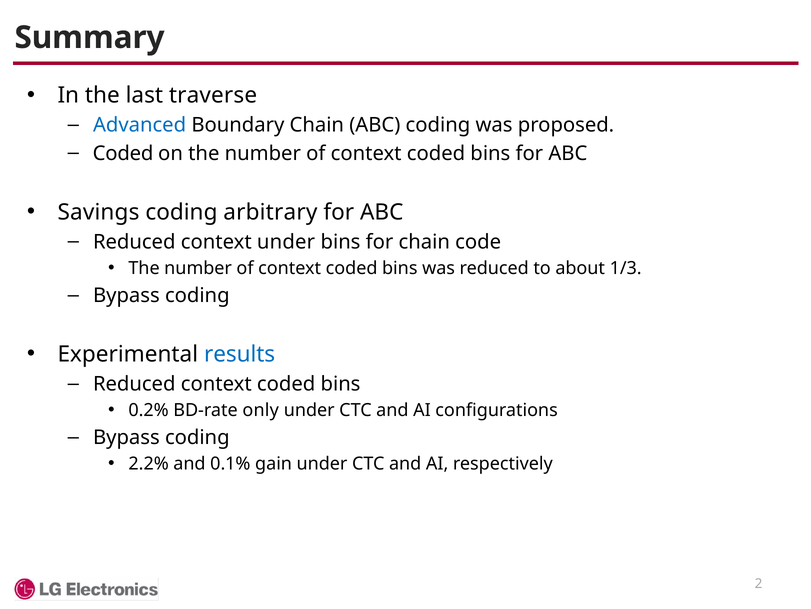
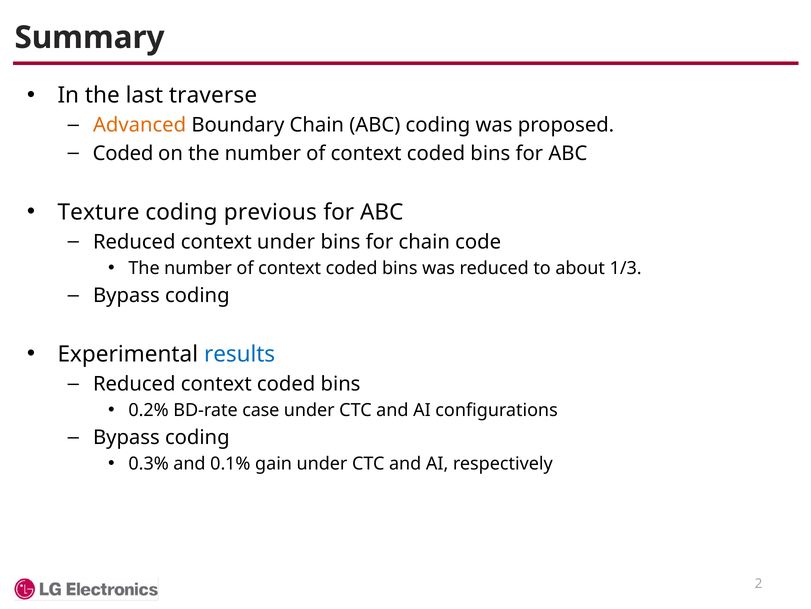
Advanced colour: blue -> orange
Savings: Savings -> Texture
arbitrary: arbitrary -> previous
only: only -> case
2.2%: 2.2% -> 0.3%
